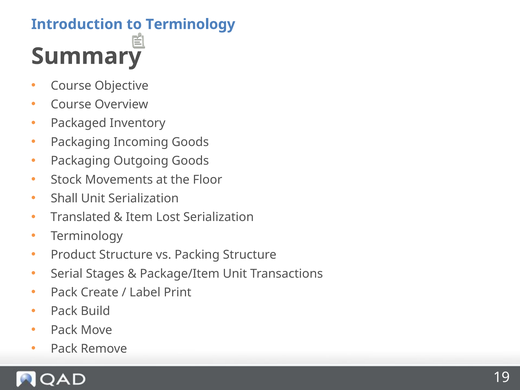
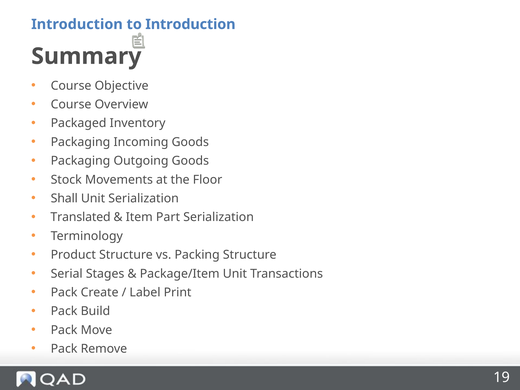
to Terminology: Terminology -> Introduction
Lost: Lost -> Part
